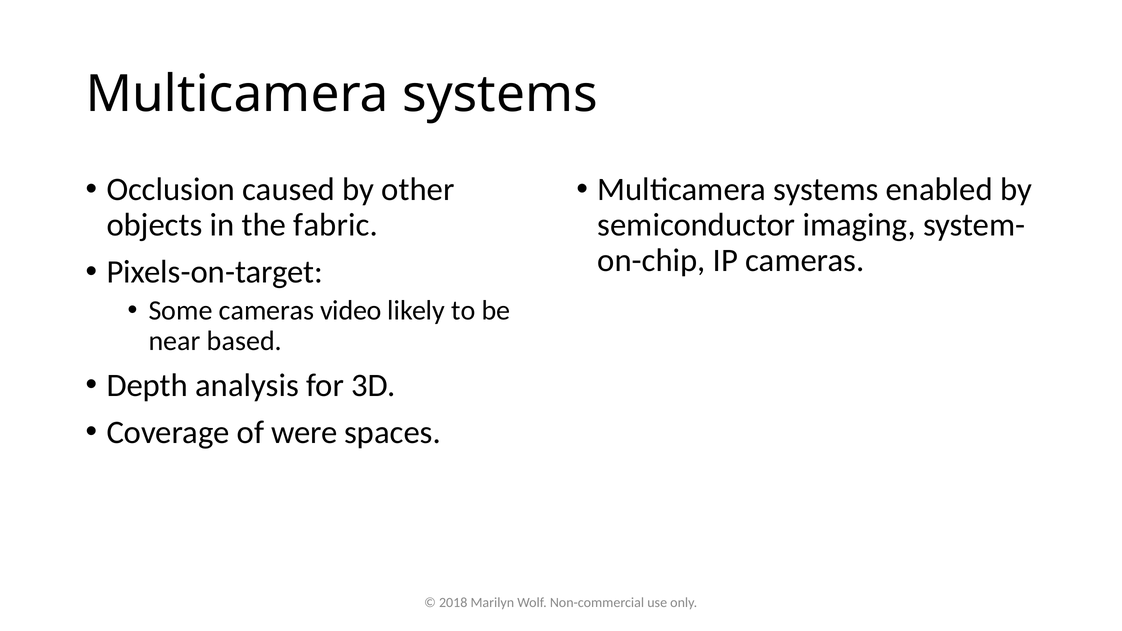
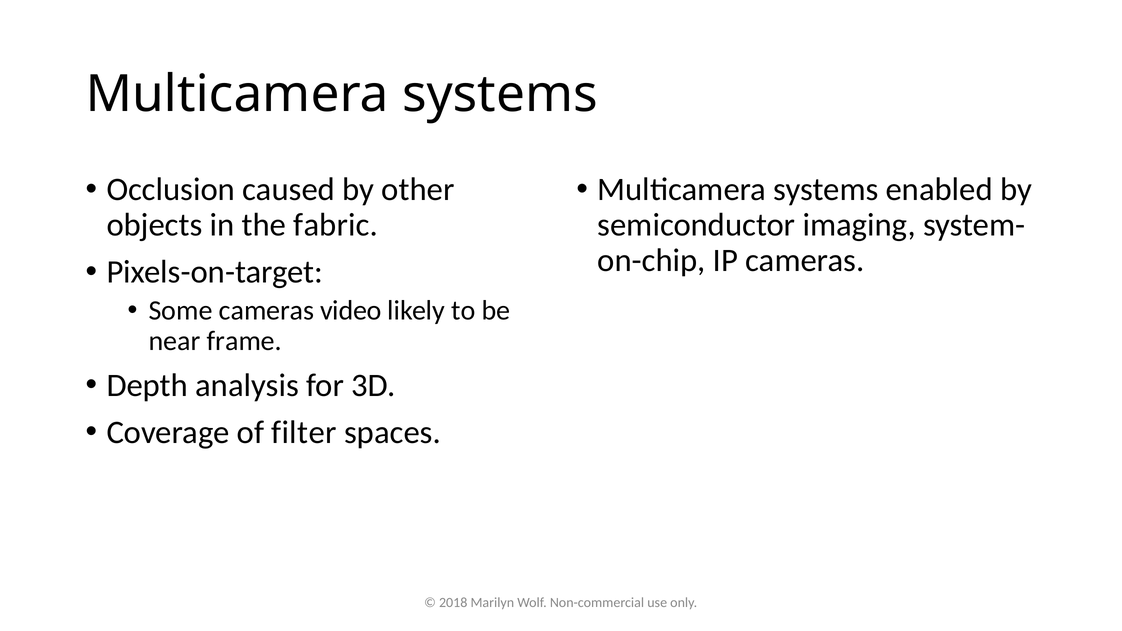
based: based -> frame
were: were -> filter
